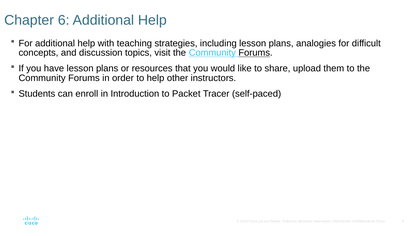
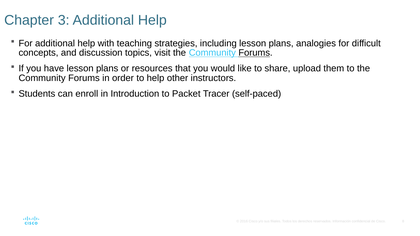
6: 6 -> 3
